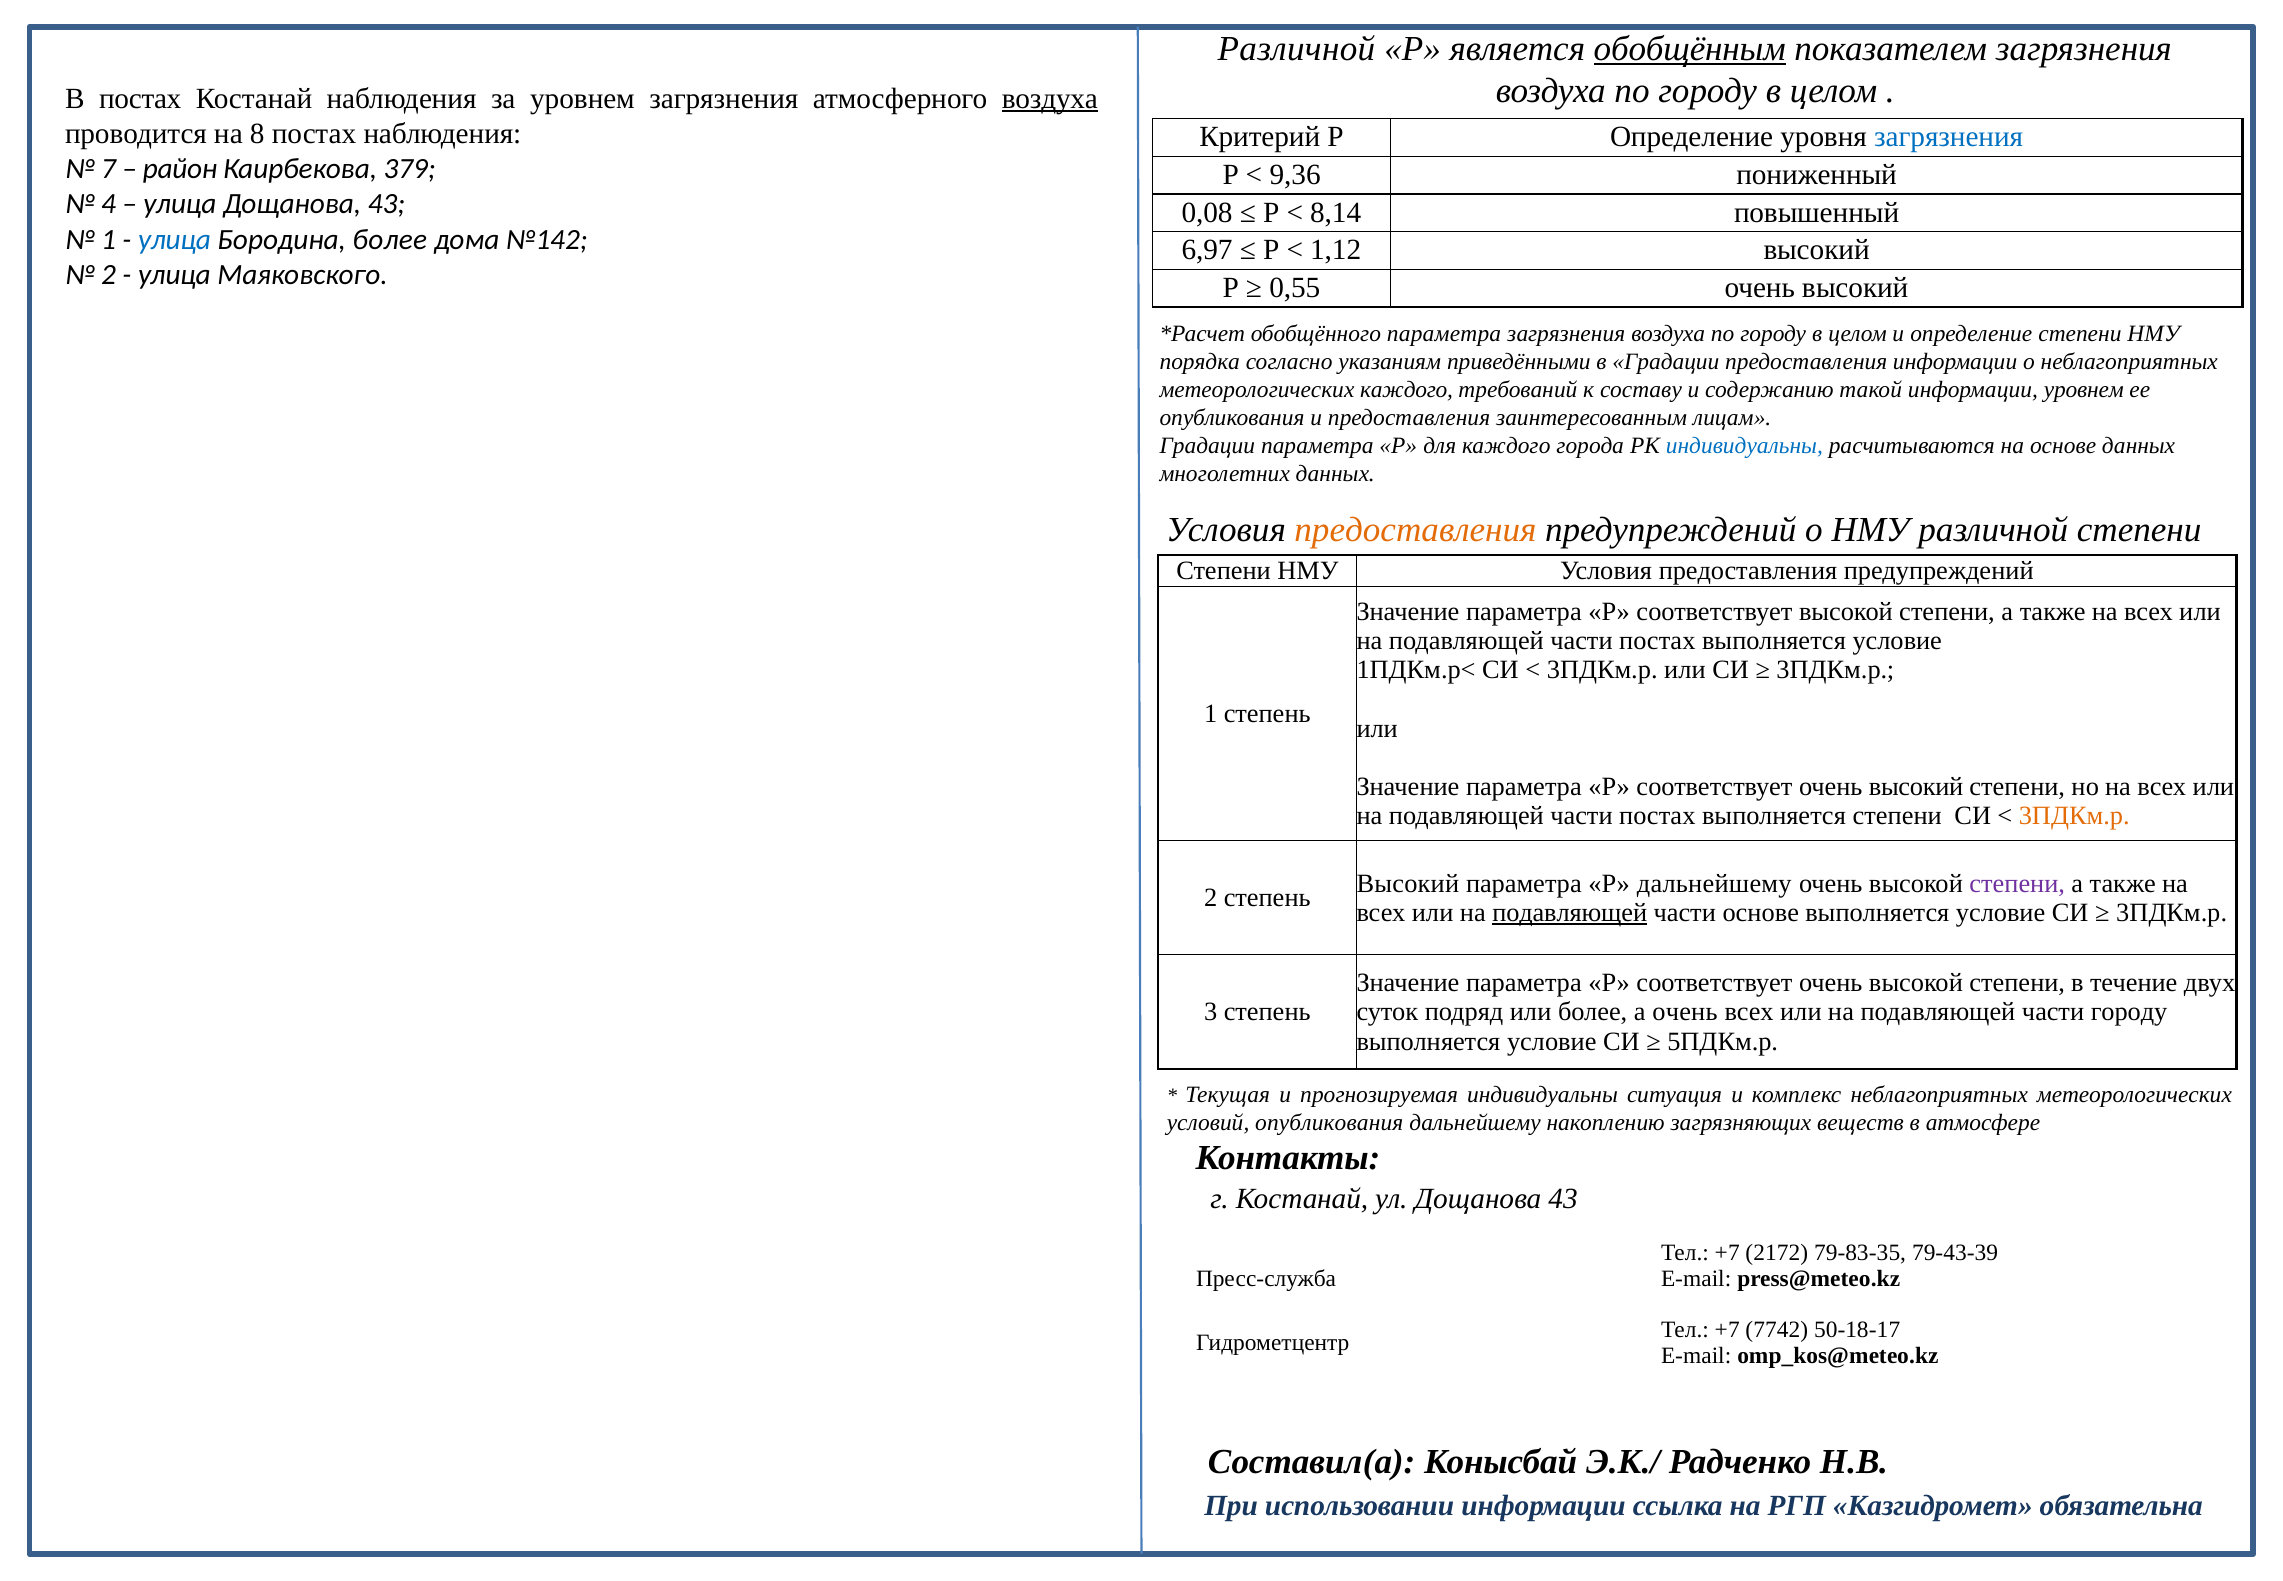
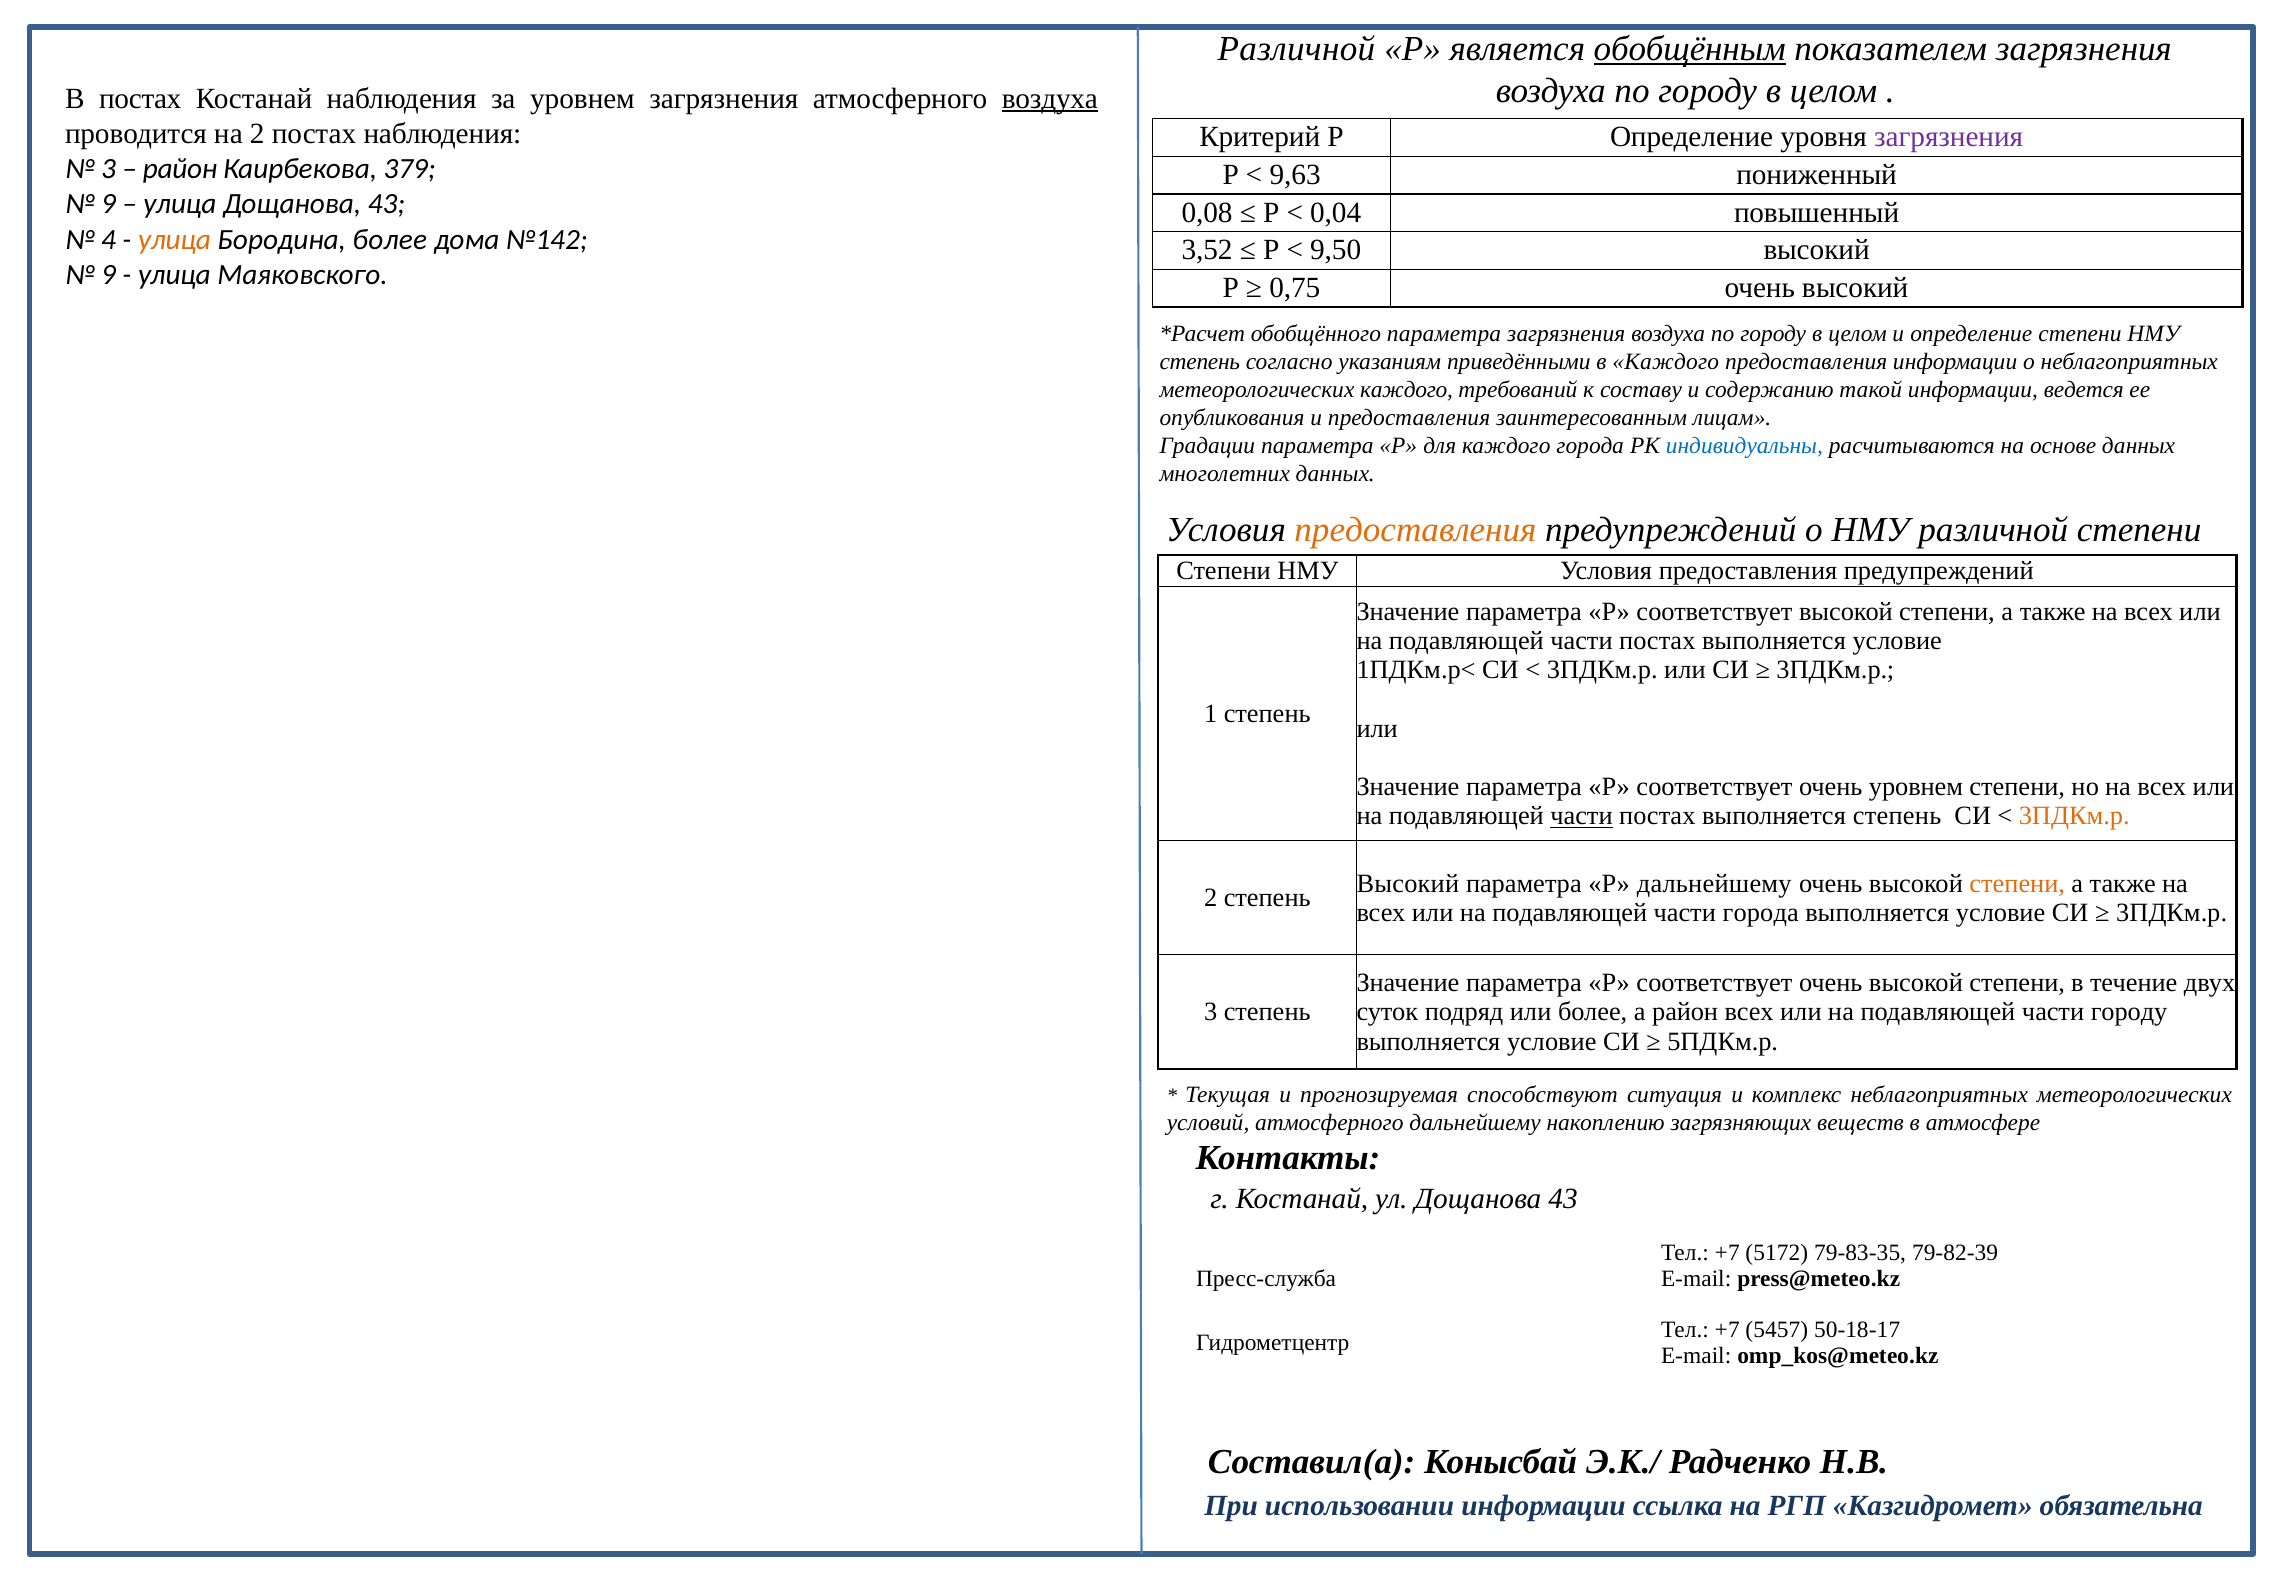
на 8: 8 -> 2
загрязнения at (1949, 137) colour: blue -> purple
7 at (109, 169): 7 -> 3
9,36: 9,36 -> 9,63
4 at (109, 204): 4 -> 9
8,14: 8,14 -> 0,04
1 at (109, 239): 1 -> 4
улица at (175, 239) colour: blue -> orange
6,97: 6,97 -> 3,52
1,12: 1,12 -> 9,50
2 at (109, 274): 2 -> 9
0,55: 0,55 -> 0,75
порядка at (1200, 362): порядка -> степень
в Градации: Градации -> Каждого
информации уровнем: уровнем -> ведется
соответствует очень высокий: высокий -> уровнем
части at (1582, 816) underline: none -> present
выполняется степени: степени -> степень
степени at (2017, 883) colour: purple -> orange
подавляющей at (1570, 912) underline: present -> none
части основе: основе -> города
а очень: очень -> район
прогнозируемая индивидуальны: индивидуальны -> способствуют
условий опубликования: опубликования -> атмосферного
2172: 2172 -> 5172
79-43-39: 79-43-39 -> 79-82-39
7742: 7742 -> 5457
